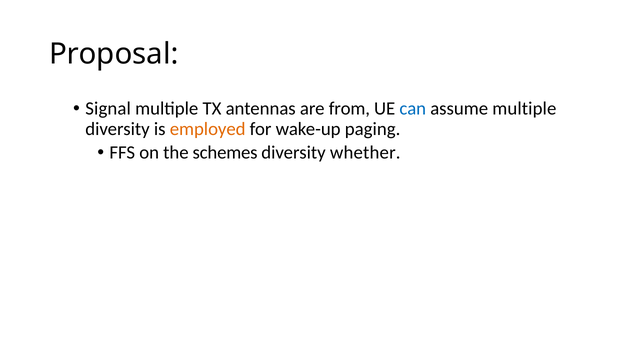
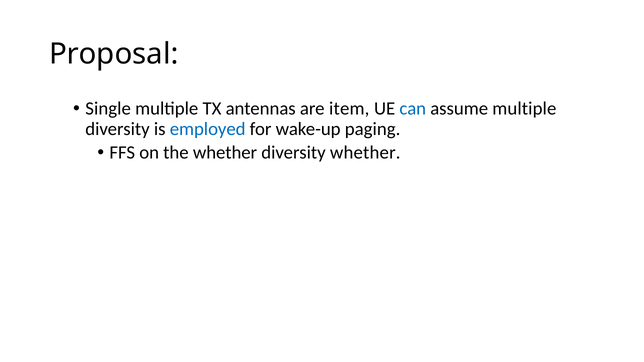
Signal: Signal -> Single
from: from -> item
employed colour: orange -> blue
the schemes: schemes -> whether
